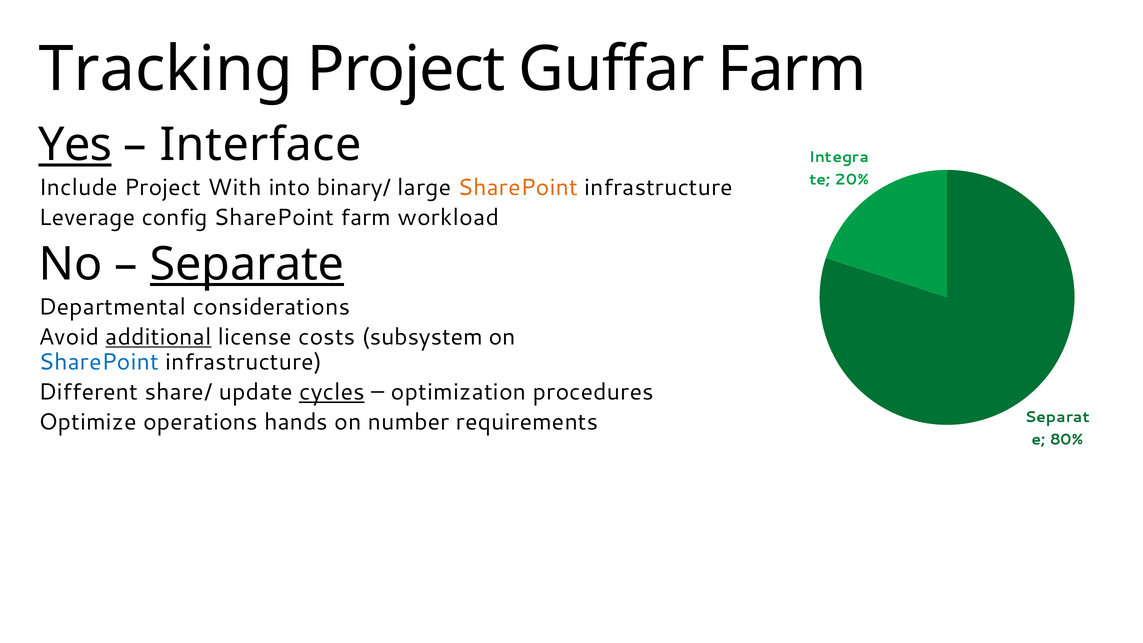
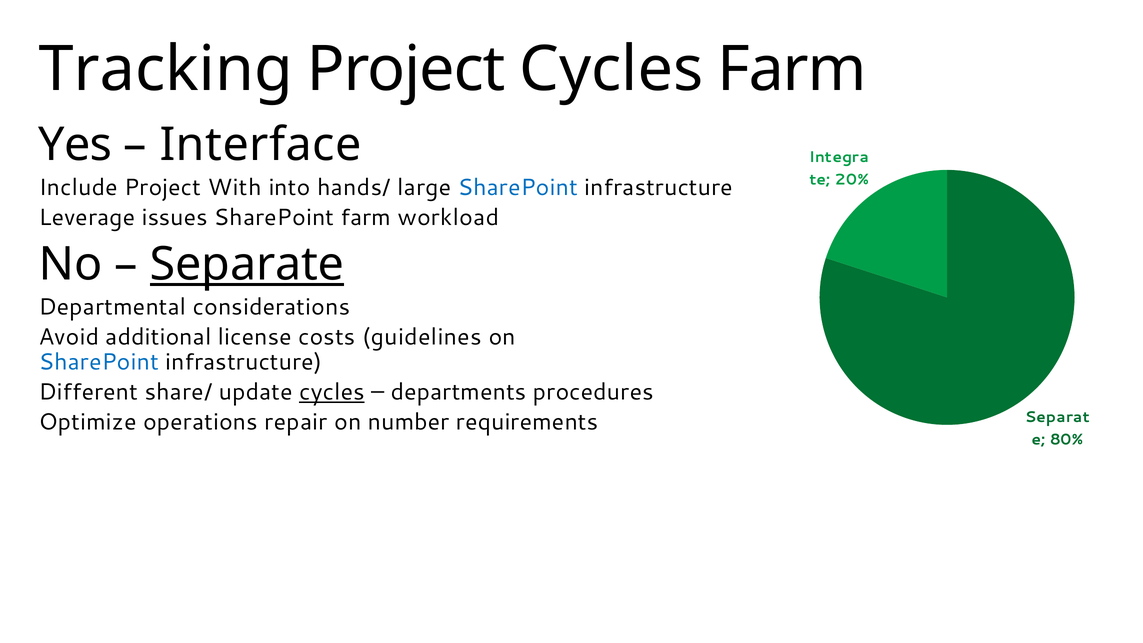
Project Guffar: Guffar -> Cycles
Yes underline: present -> none
binary/: binary/ -> hands/
SharePoint at (518, 187) colour: orange -> blue
config: config -> issues
additional underline: present -> none
subsystem: subsystem -> guidelines
optimization: optimization -> departments
hands: hands -> repair
